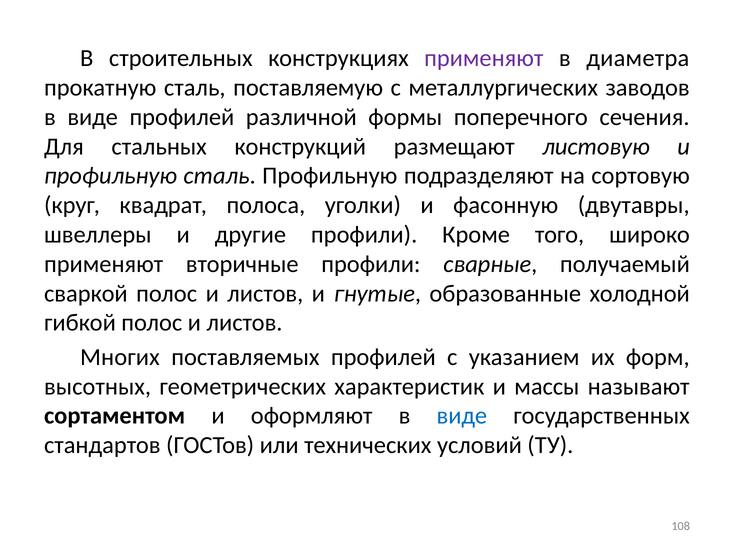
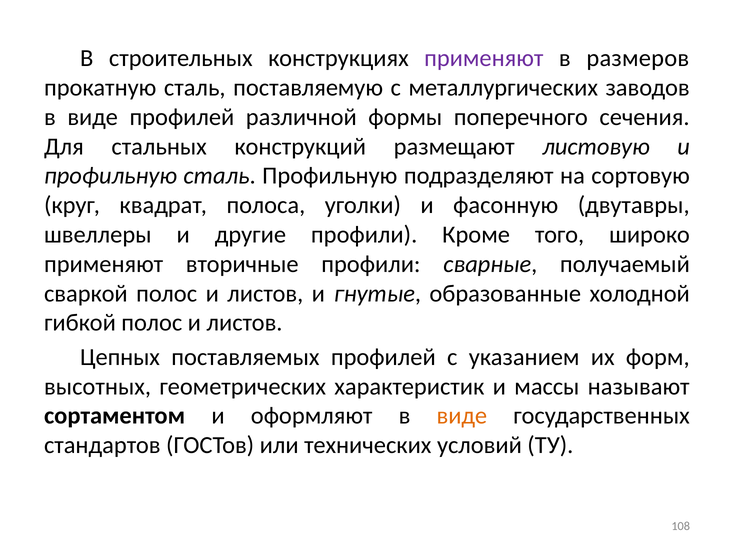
диаметра: диаметра -> размеров
Многих: Многих -> Цепных
виде at (462, 416) colour: blue -> orange
